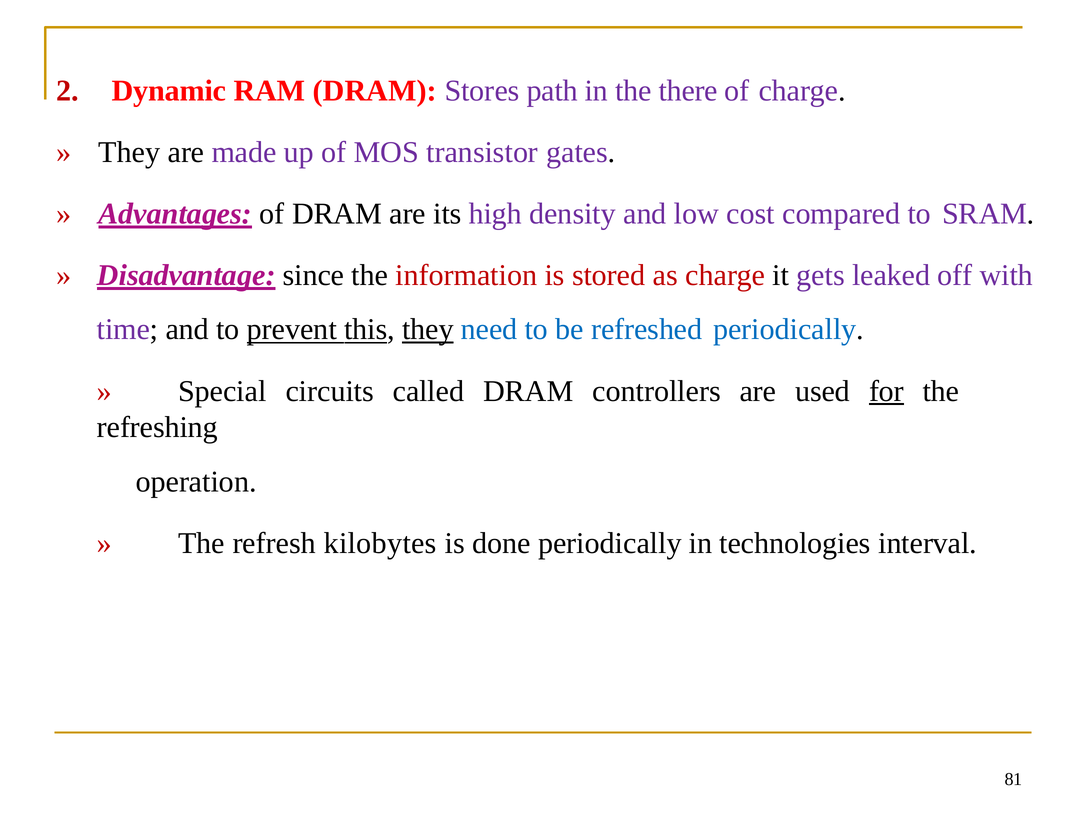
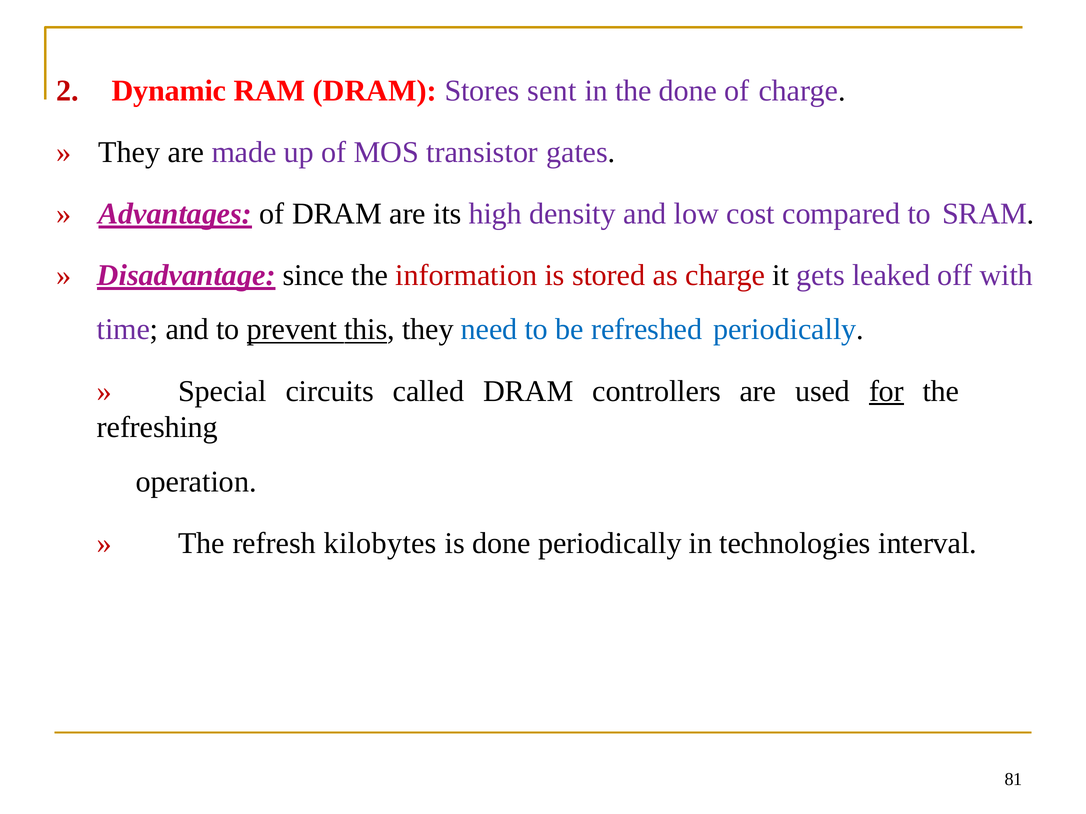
path: path -> sent
the there: there -> done
they at (428, 330) underline: present -> none
